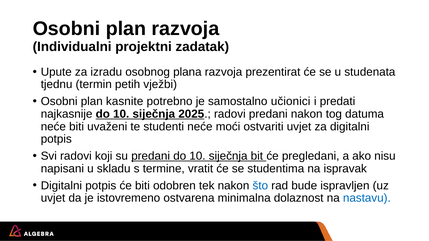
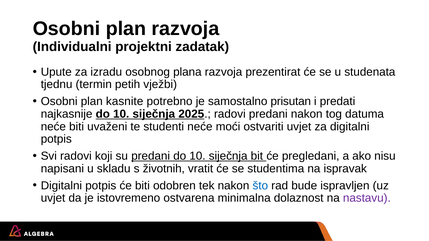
učionici: učionici -> prisutan
termine: termine -> životnih
nastavu colour: blue -> purple
